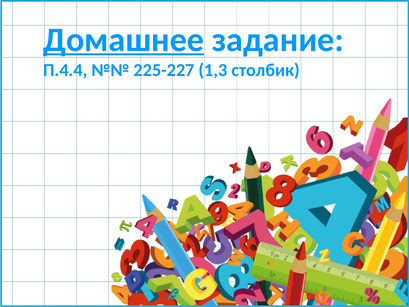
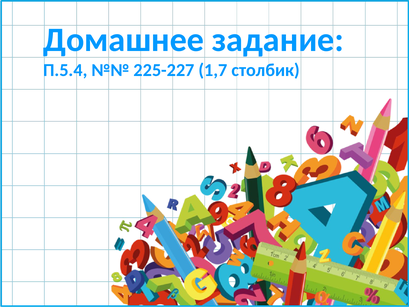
Домашнее underline: present -> none
П.4.4: П.4.4 -> П.5.4
1,3: 1,3 -> 1,7
